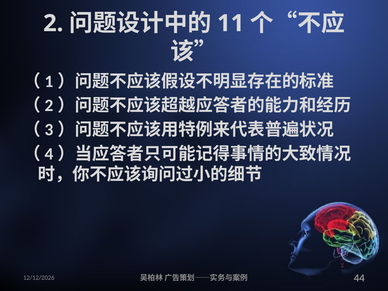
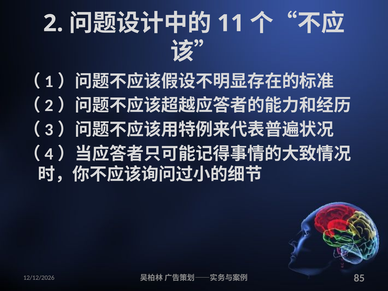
44: 44 -> 85
